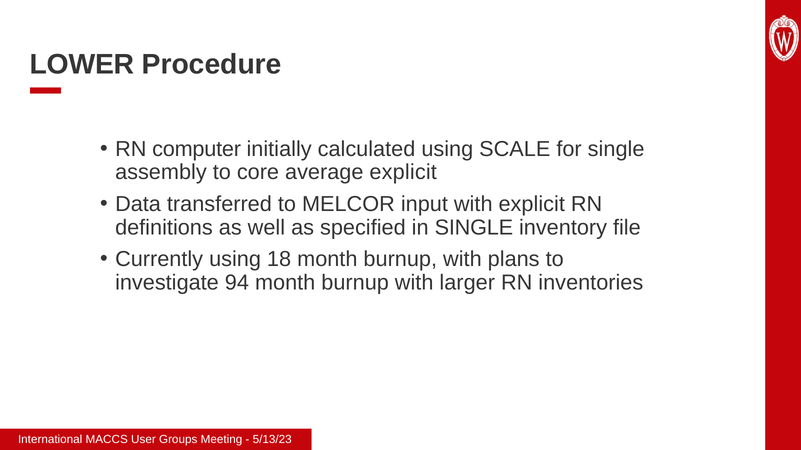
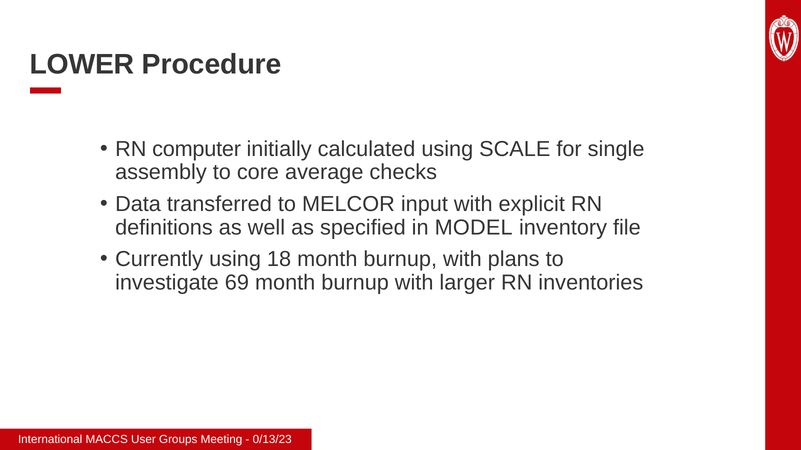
average explicit: explicit -> checks
in SINGLE: SINGLE -> MODEL
94: 94 -> 69
5/13/23: 5/13/23 -> 0/13/23
